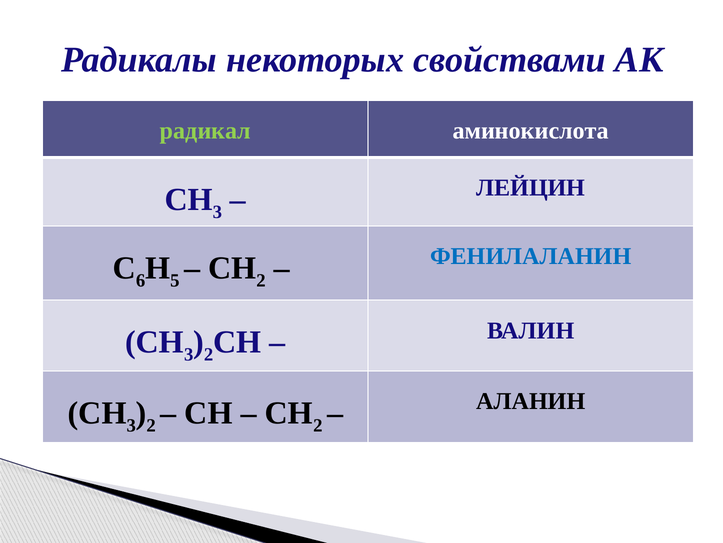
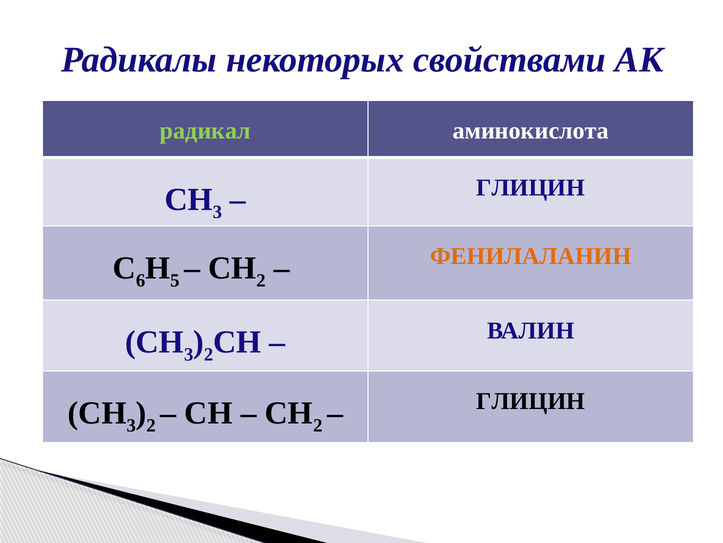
ЛЕЙЦИН at (531, 188): ЛЕЙЦИН -> ГЛИЦИН
ФЕНИЛАЛАНИН colour: blue -> orange
АЛАНИН at (531, 401): АЛАНИН -> ГЛИЦИН
